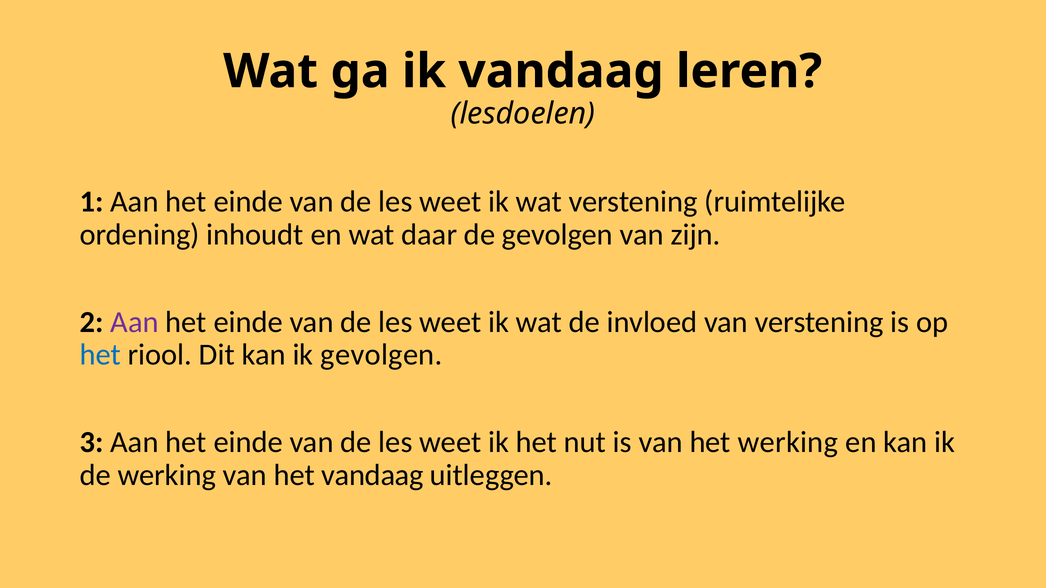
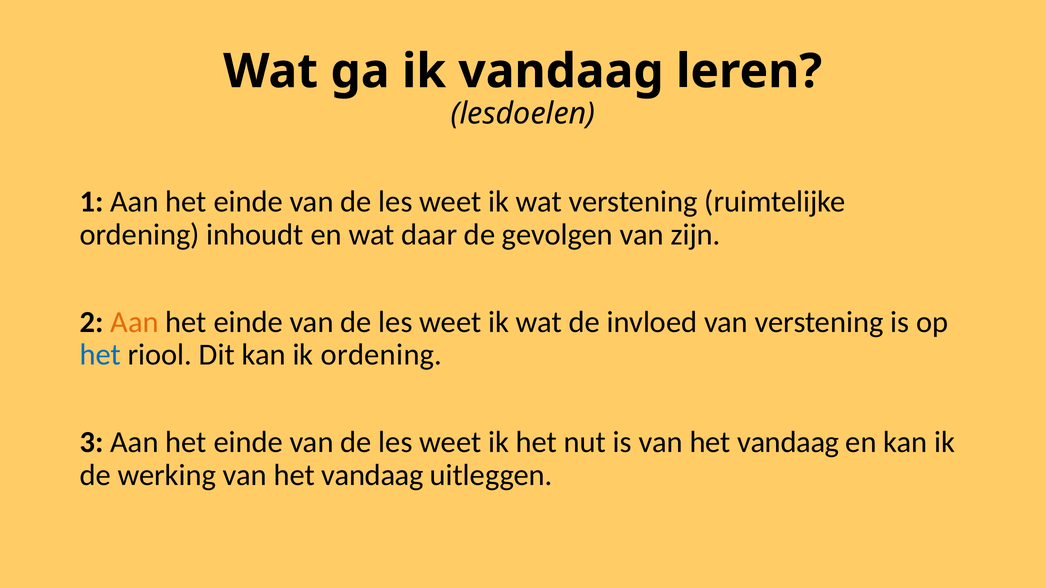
Aan at (135, 322) colour: purple -> orange
ik gevolgen: gevolgen -> ordening
is van het werking: werking -> vandaag
